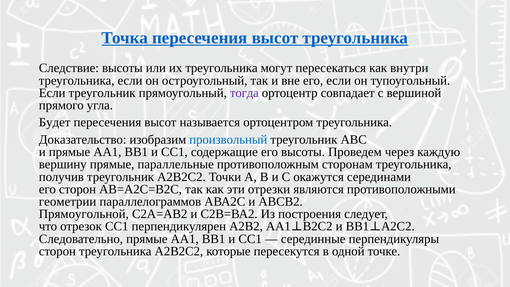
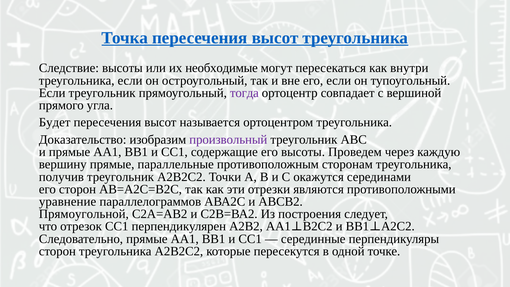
их треугольника: треугольника -> необходимые
произвольный colour: blue -> purple
геометрии: геометрии -> уравнение
